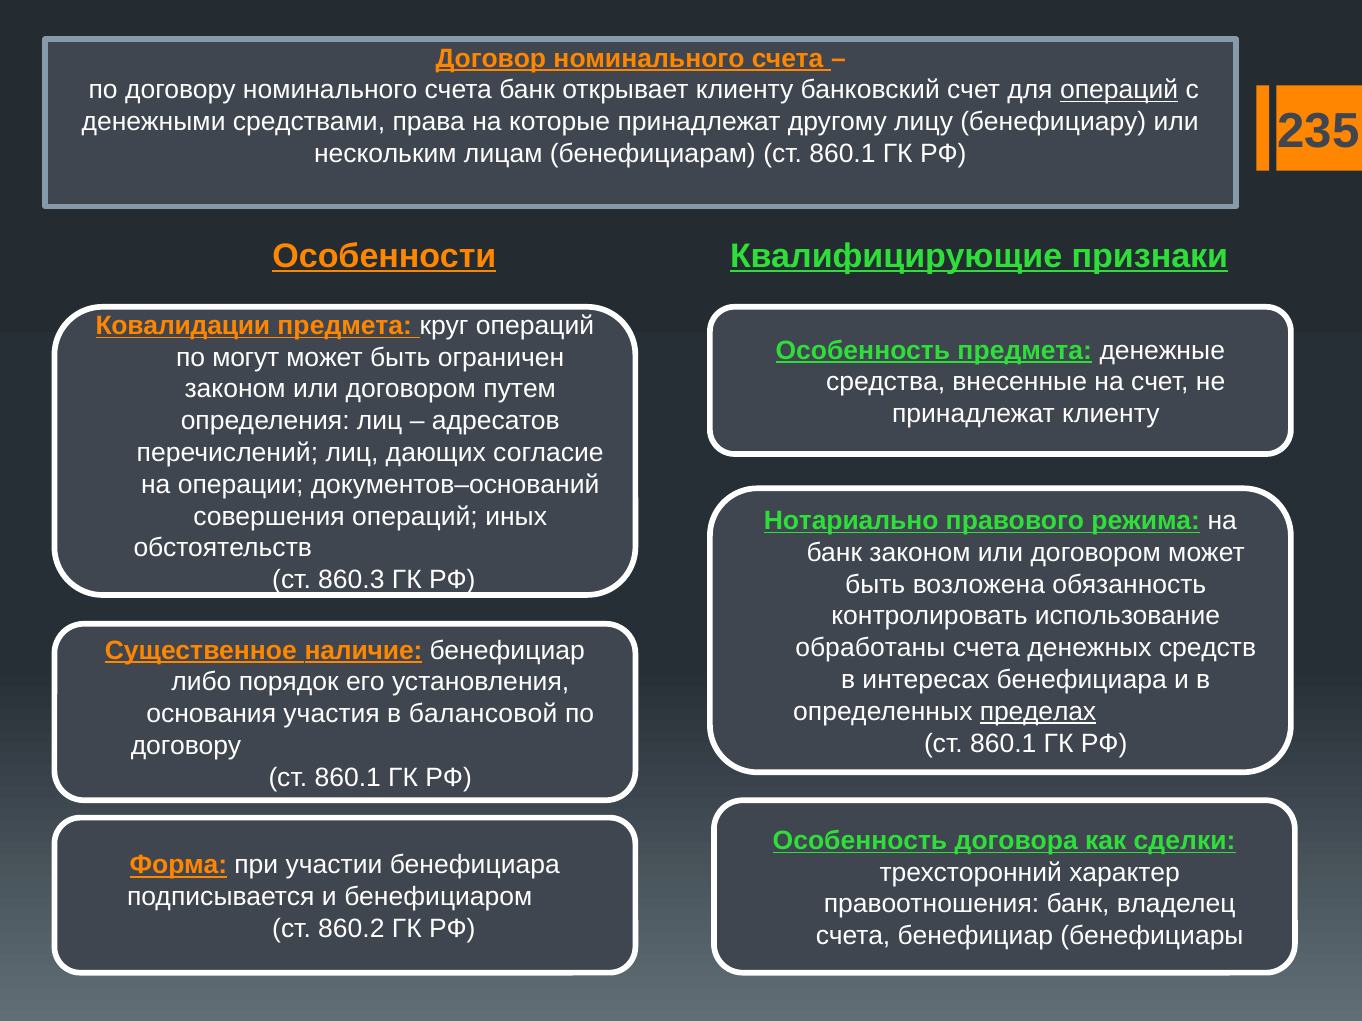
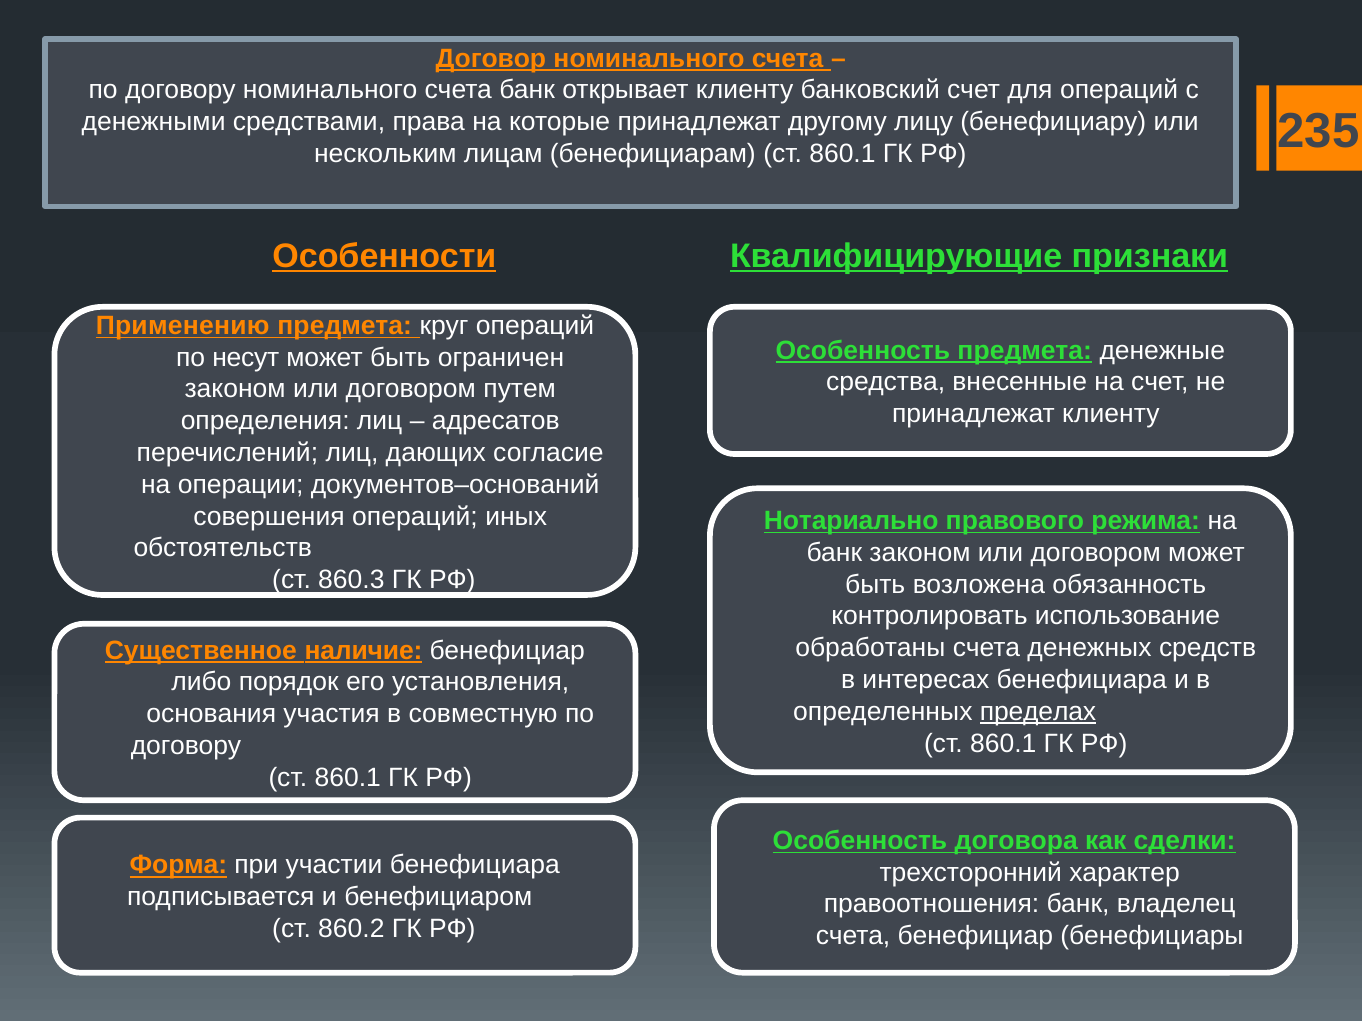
операций at (1119, 90) underline: present -> none
Ковалидации: Ковалидации -> Применению
могут: могут -> несут
балансовой: балансовой -> совместную
